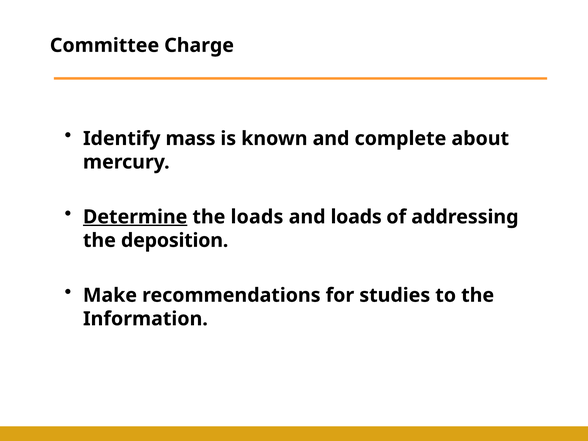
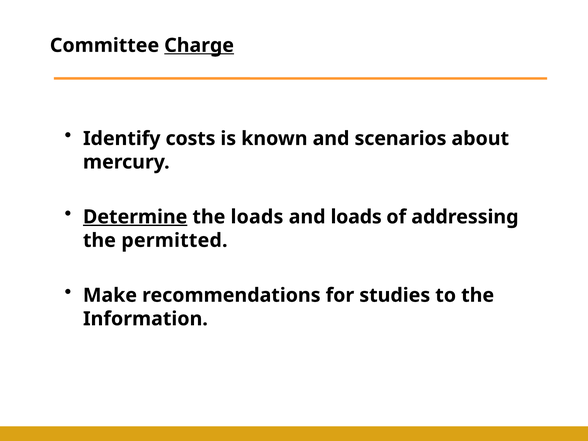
Charge underline: none -> present
mass: mass -> costs
complete: complete -> scenarios
deposition: deposition -> permitted
